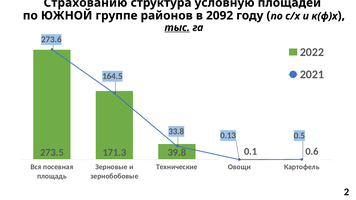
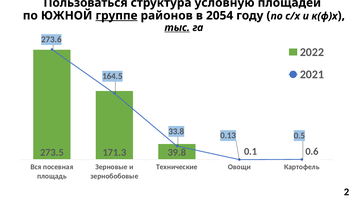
Страхованию: Страхованию -> Пользоваться
группе underline: none -> present
2092: 2092 -> 2054
